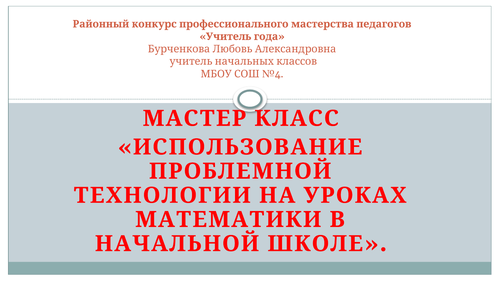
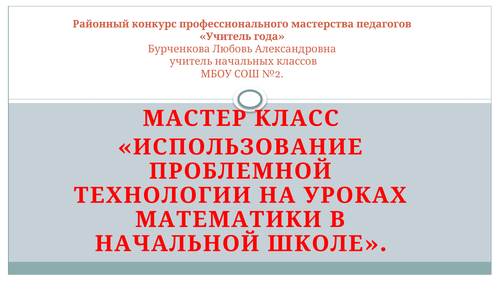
№4: №4 -> №2
